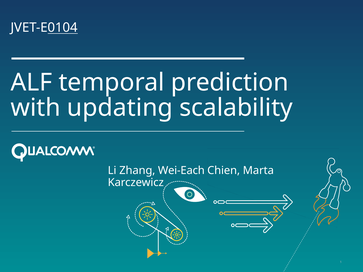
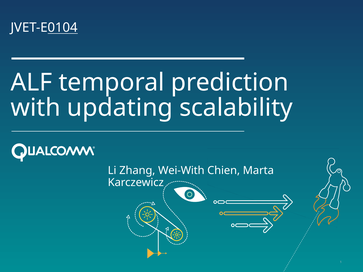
Wei-Each: Wei-Each -> Wei-With
